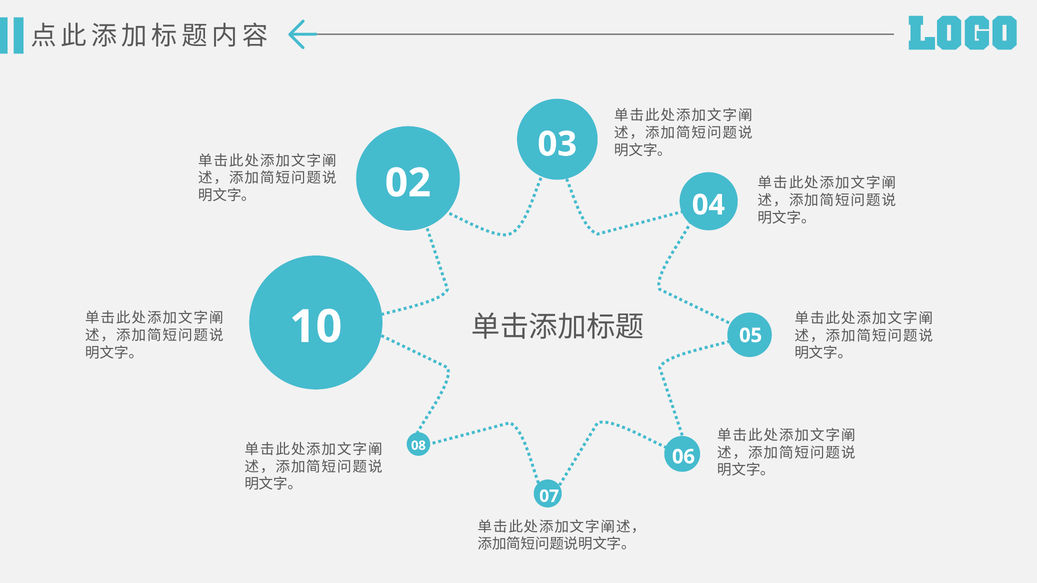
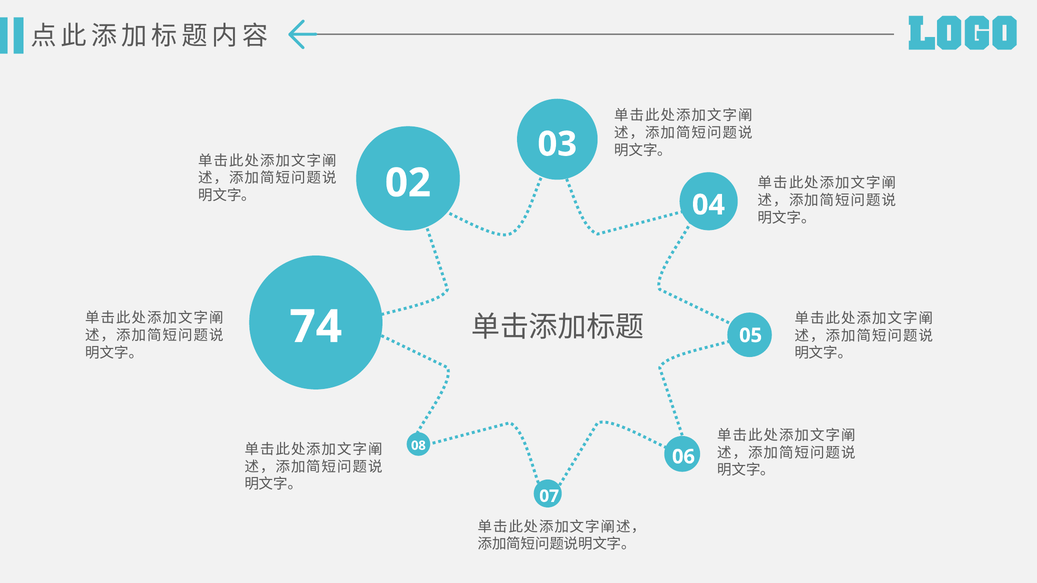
10: 10 -> 74
